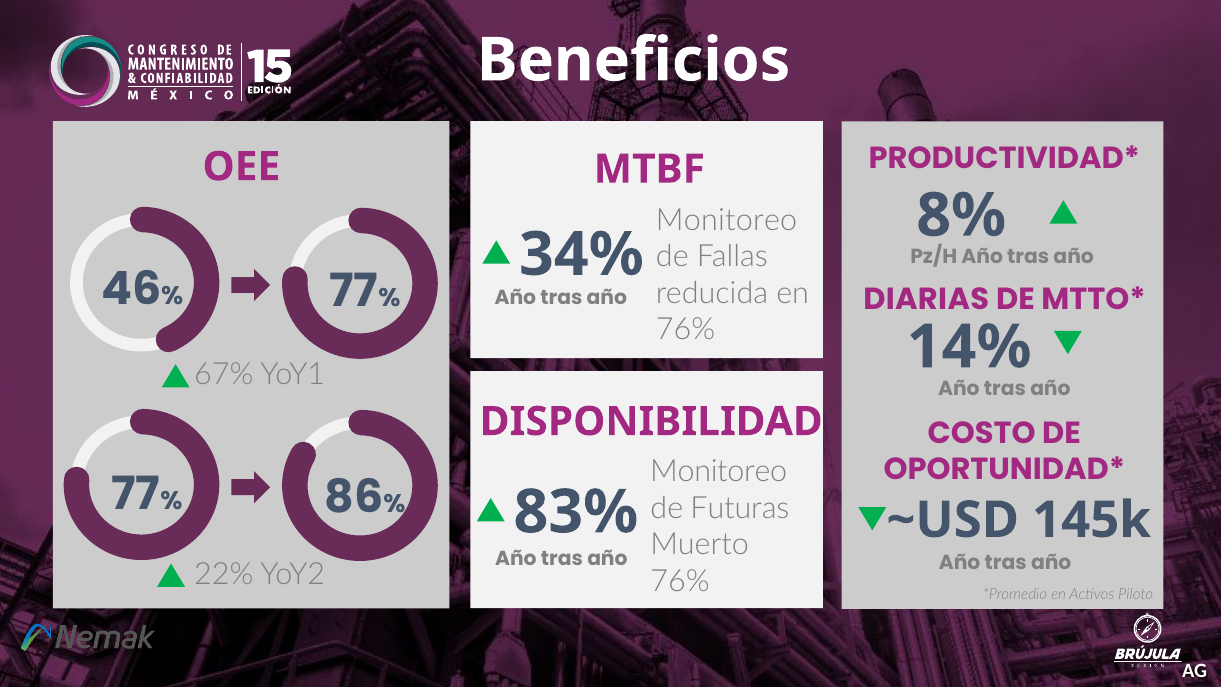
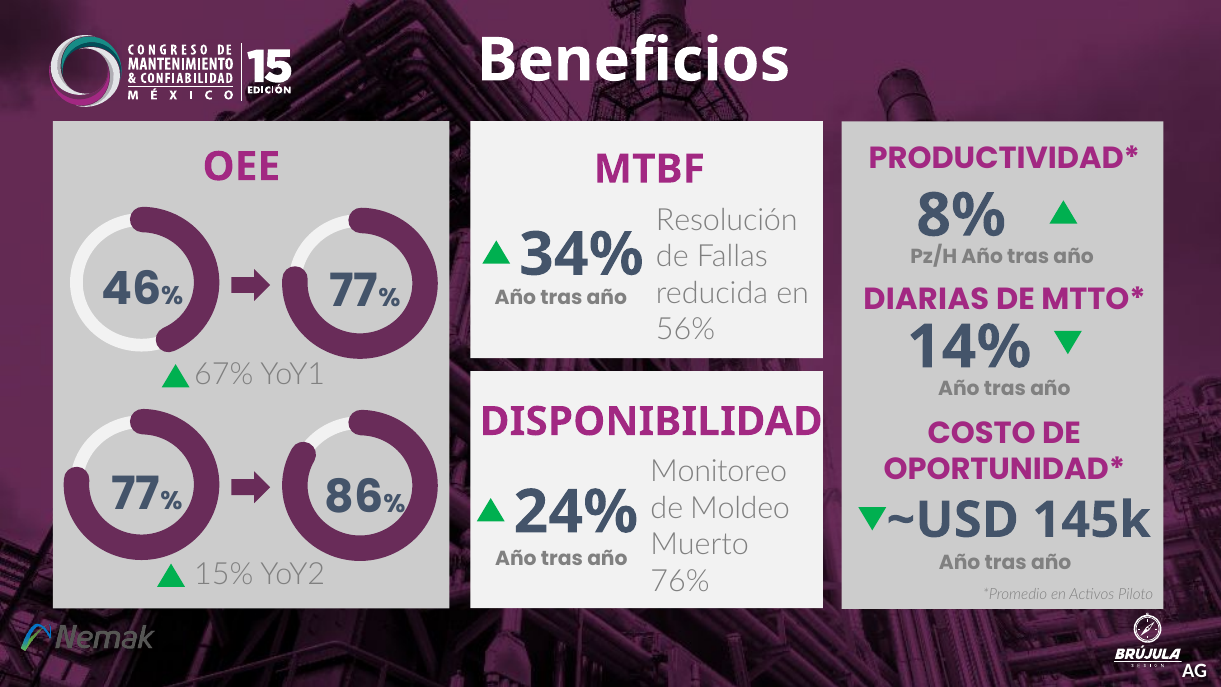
Monitoreo at (727, 220): Monitoreo -> Resolución
76% at (686, 330): 76% -> 56%
Futuras: Futuras -> Moldeo
83%: 83% -> 24%
22%: 22% -> 15%
